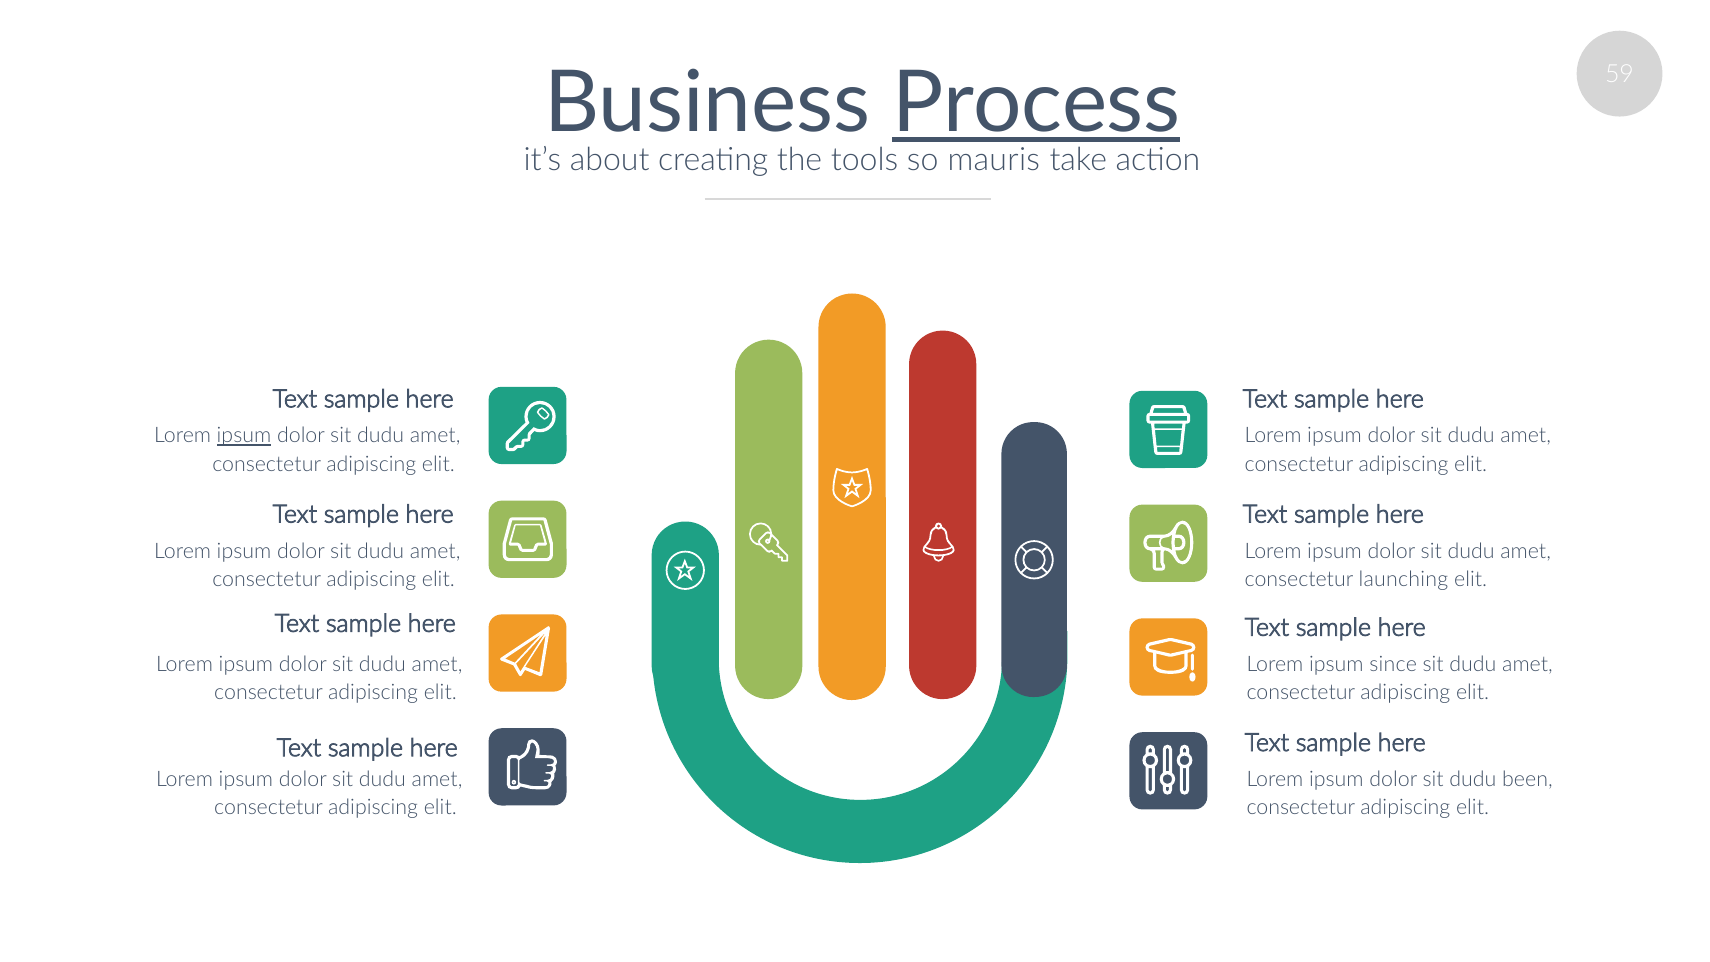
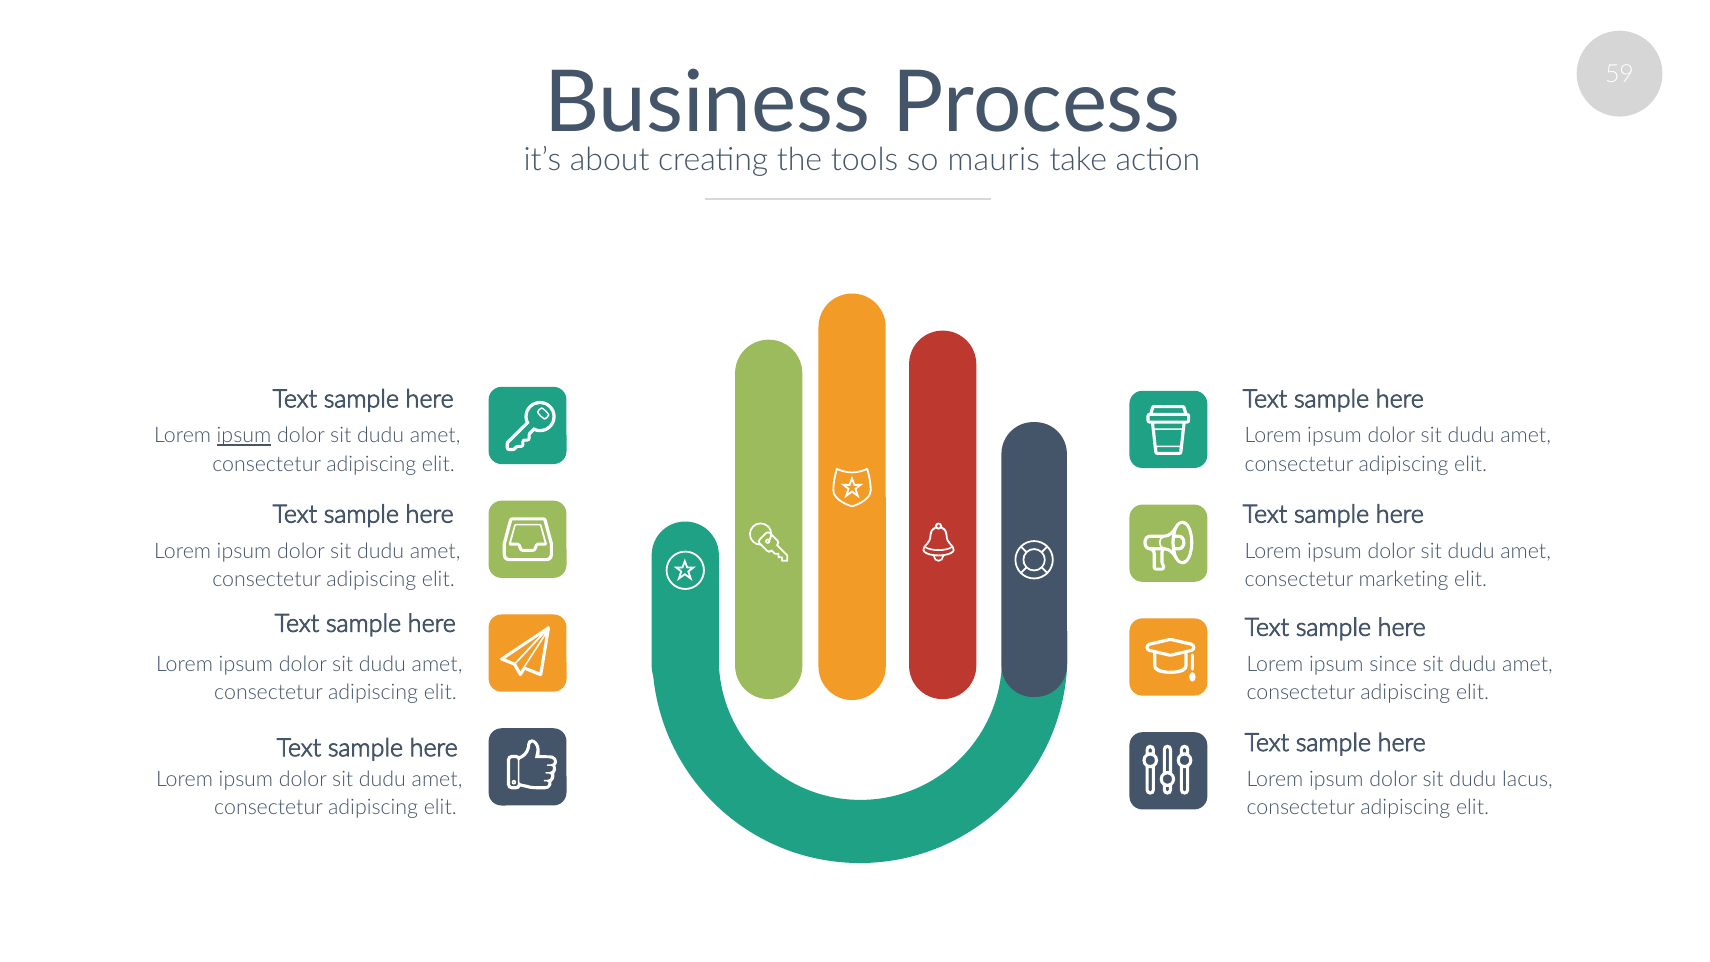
Process underline: present -> none
launching: launching -> marketing
been: been -> lacus
